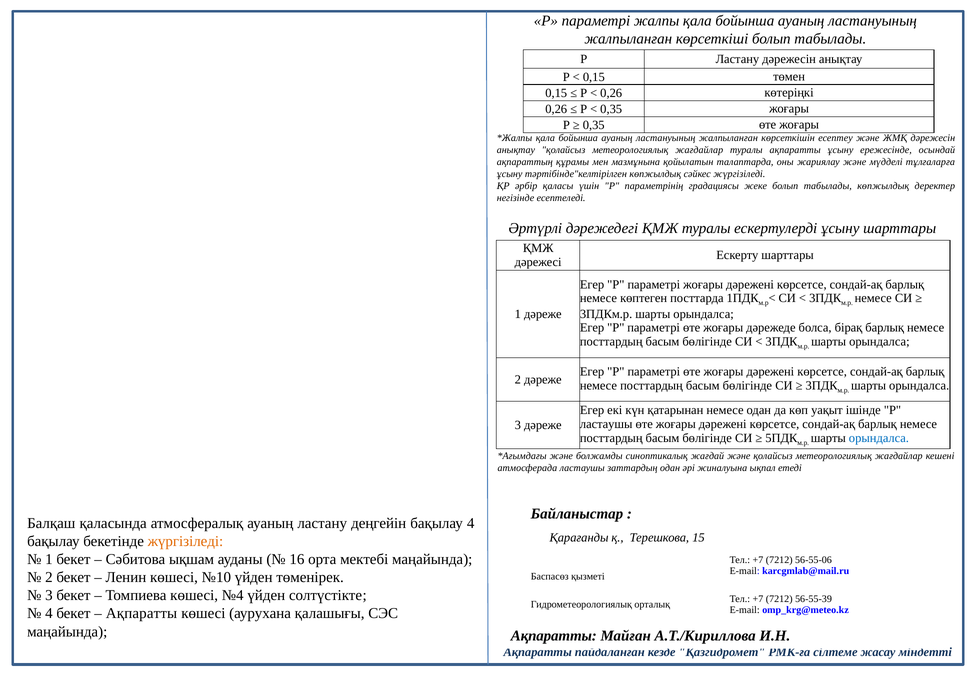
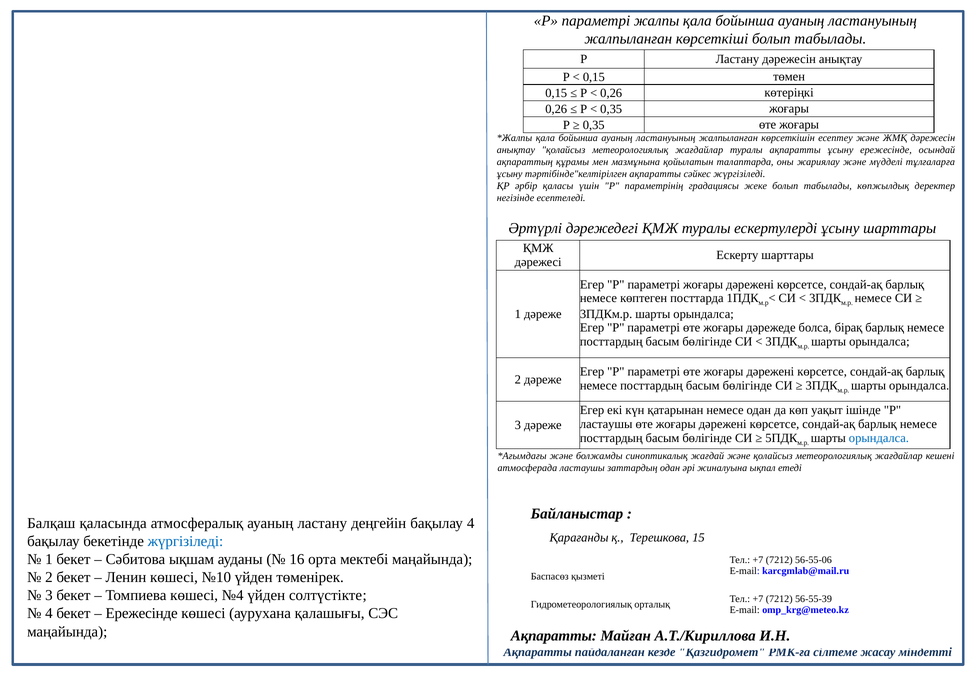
тәртібінде"келтірілген көпжылдық: көпжылдық -> ақпаратты
жүргізіледі at (185, 541) colour: orange -> blue
Ақпаратты at (141, 613): Ақпаратты -> Ережесінде
